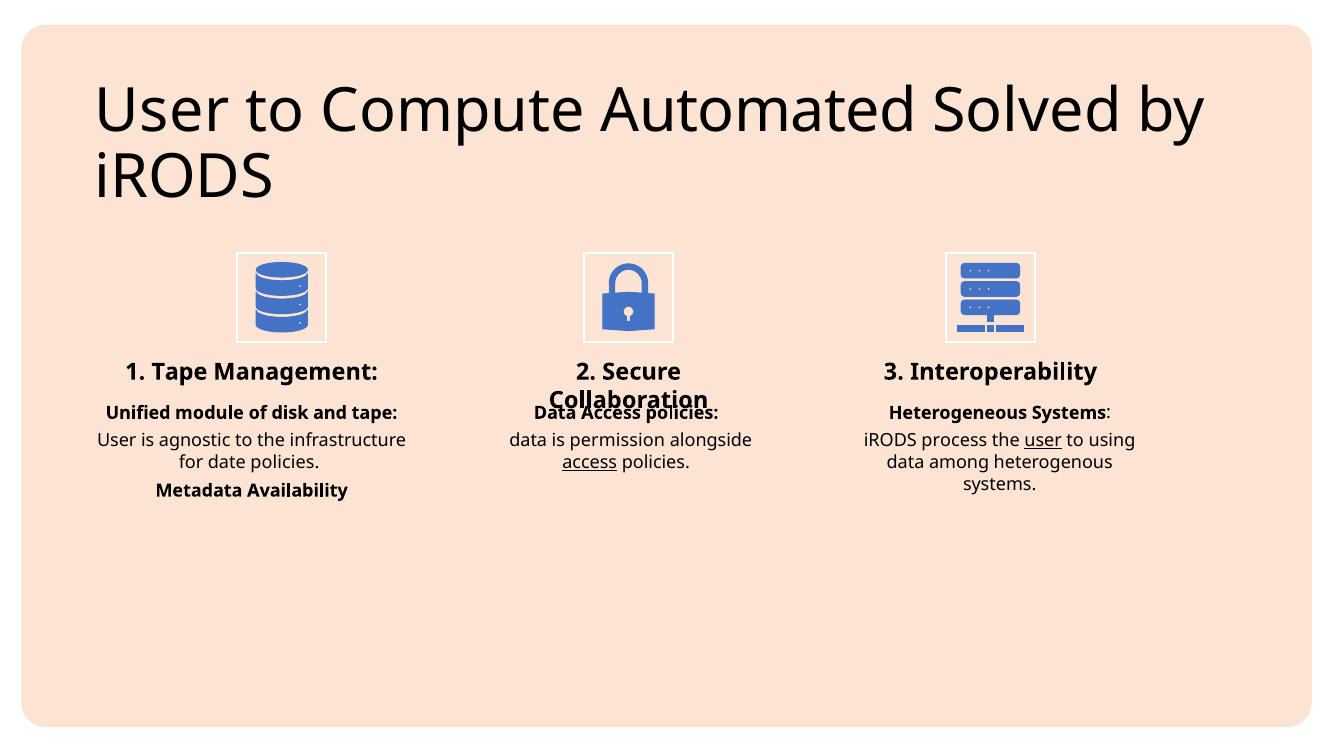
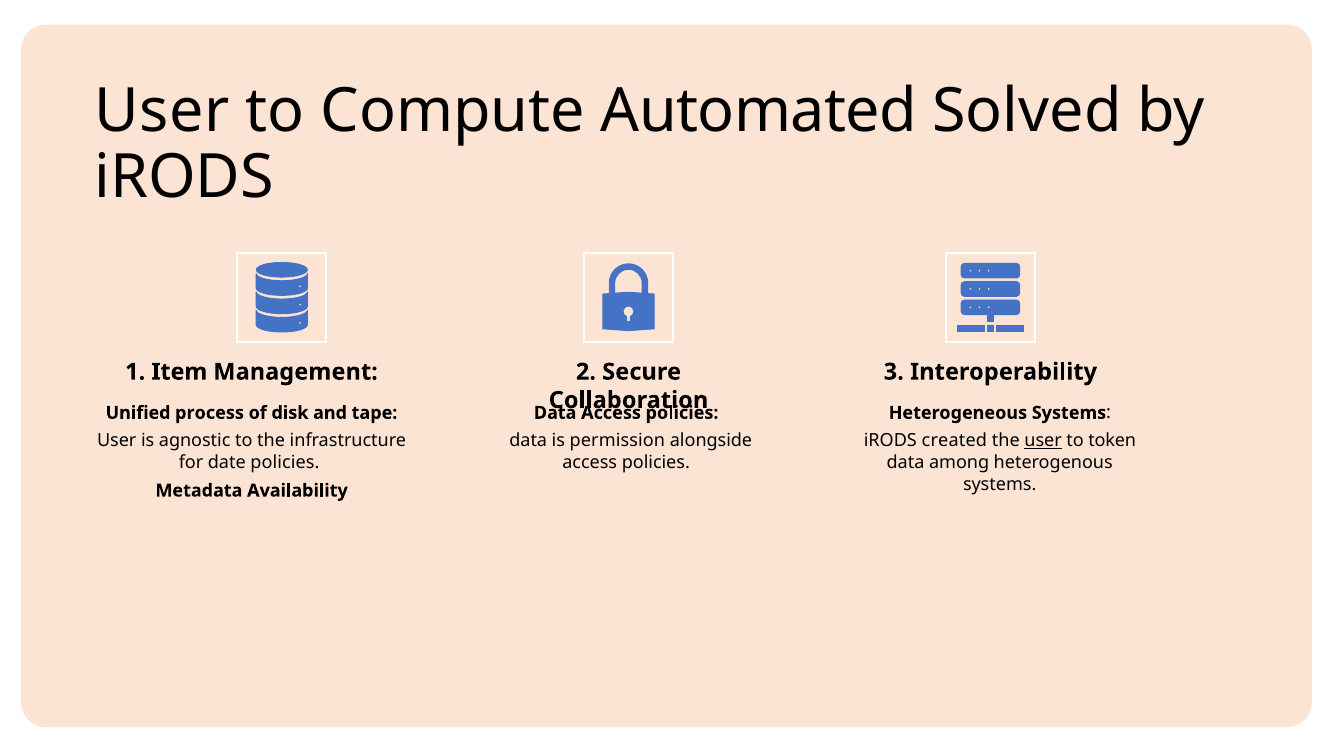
1 Tape: Tape -> Item
module: module -> process
process: process -> created
using: using -> token
access at (590, 462) underline: present -> none
